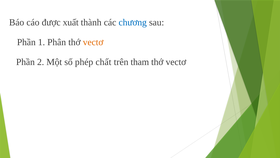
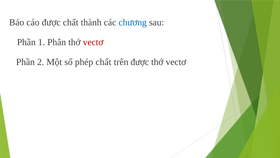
được xuất: xuất -> chất
vectơ at (93, 42) colour: orange -> red
trên tham: tham -> được
